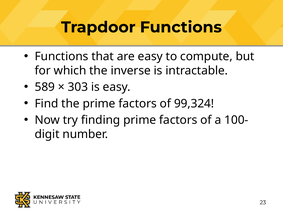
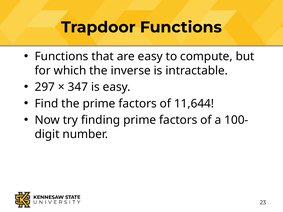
589: 589 -> 297
303: 303 -> 347
99,324: 99,324 -> 11,644
